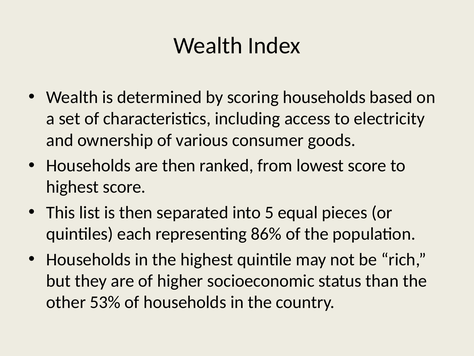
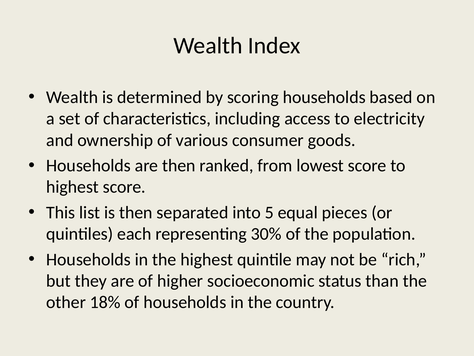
86%: 86% -> 30%
53%: 53% -> 18%
